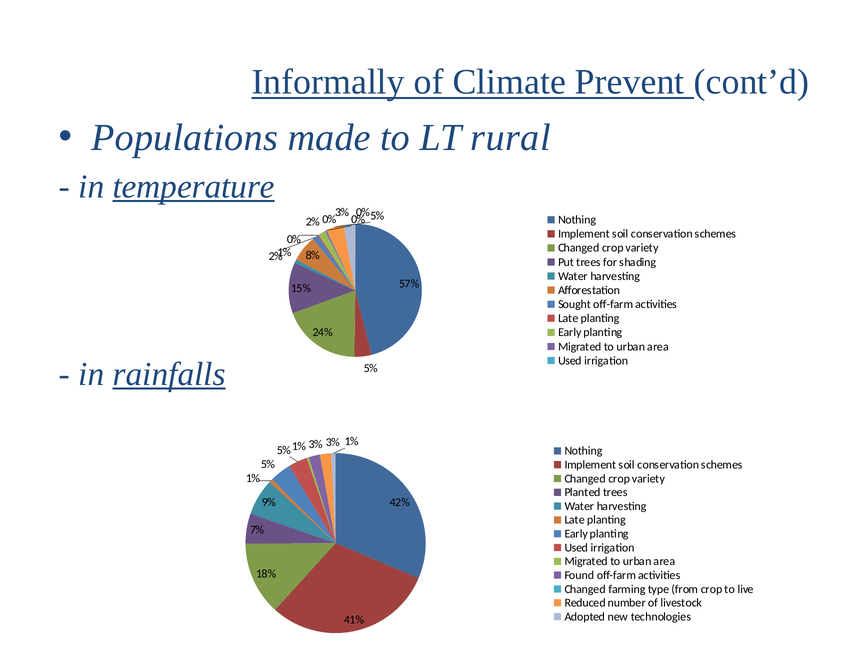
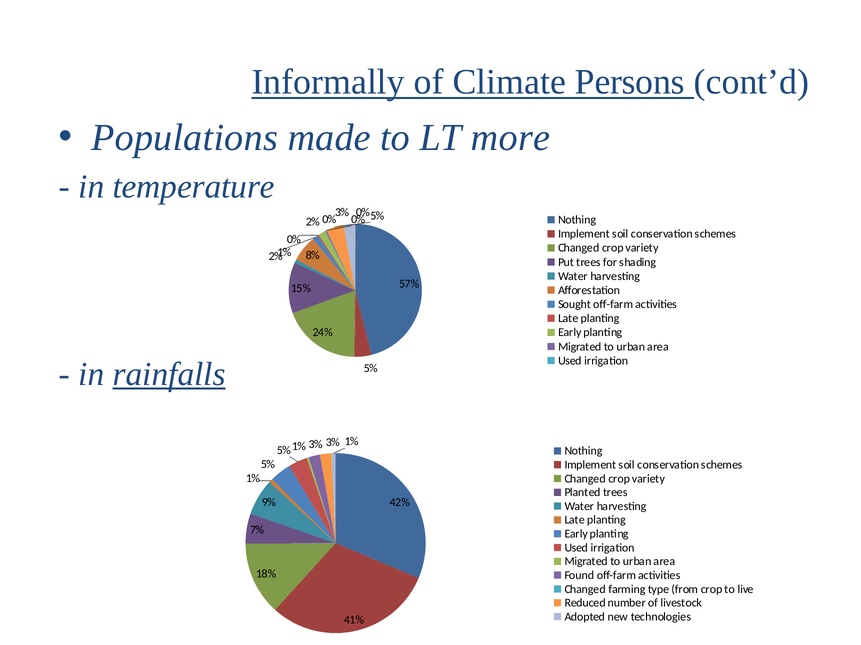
Prevent: Prevent -> Persons
rural: rural -> more
temperature underline: present -> none
